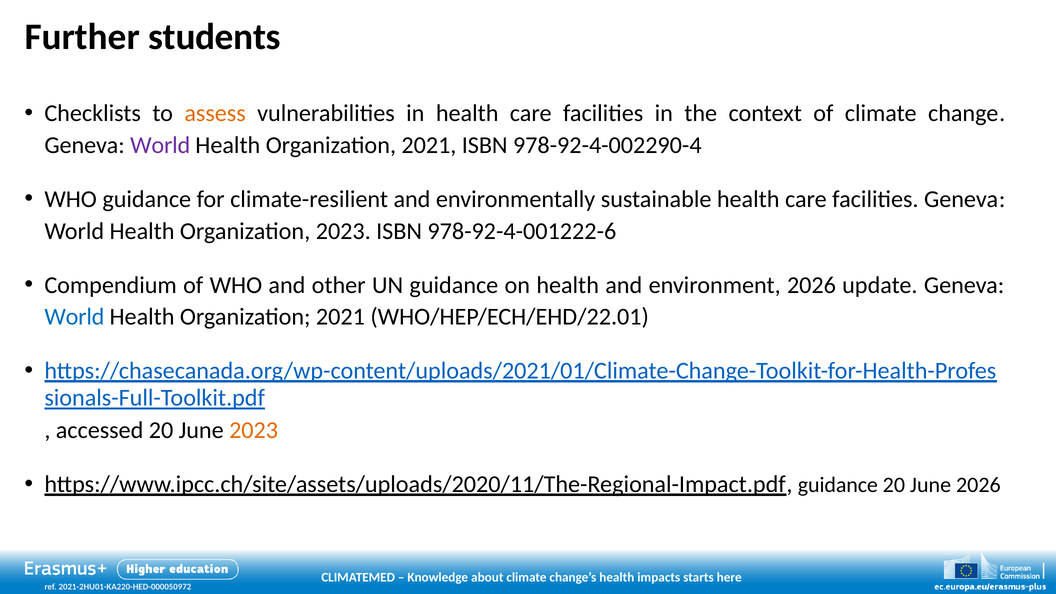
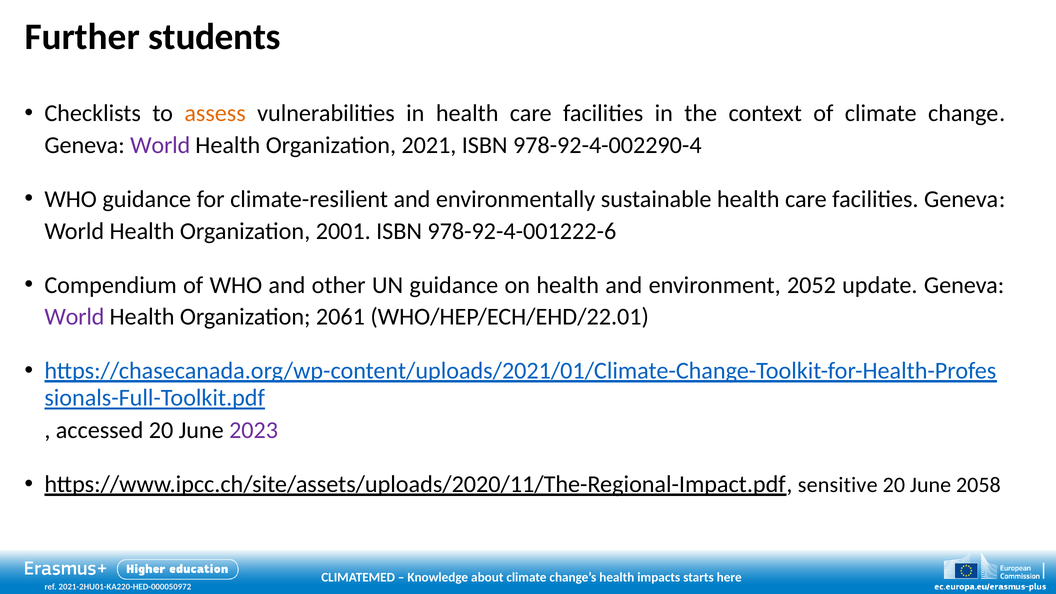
Organization 2023: 2023 -> 2001
environment 2026: 2026 -> 2052
World at (74, 317) colour: blue -> purple
2021 at (340, 317): 2021 -> 2061
2023 at (254, 430) colour: orange -> purple
https://www.ipcc.ch/site/assets/uploads/2020/11/The-Regional-Impact.pdf guidance: guidance -> sensitive
June 2026: 2026 -> 2058
